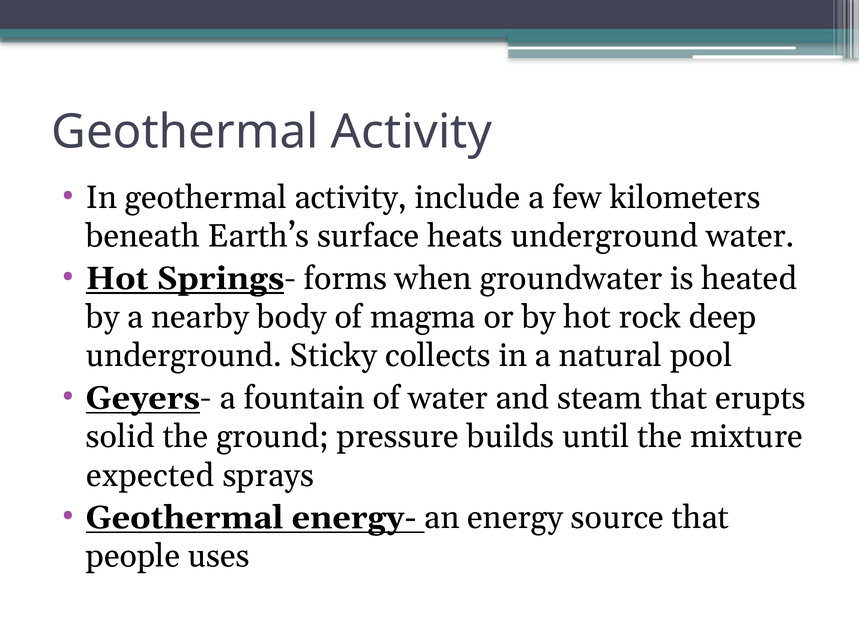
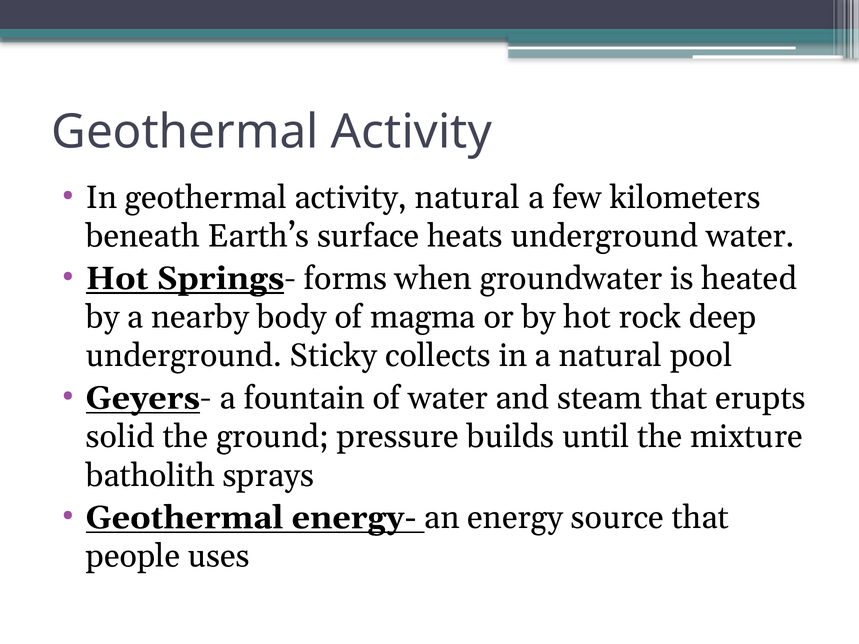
activity include: include -> natural
expected: expected -> batholith
